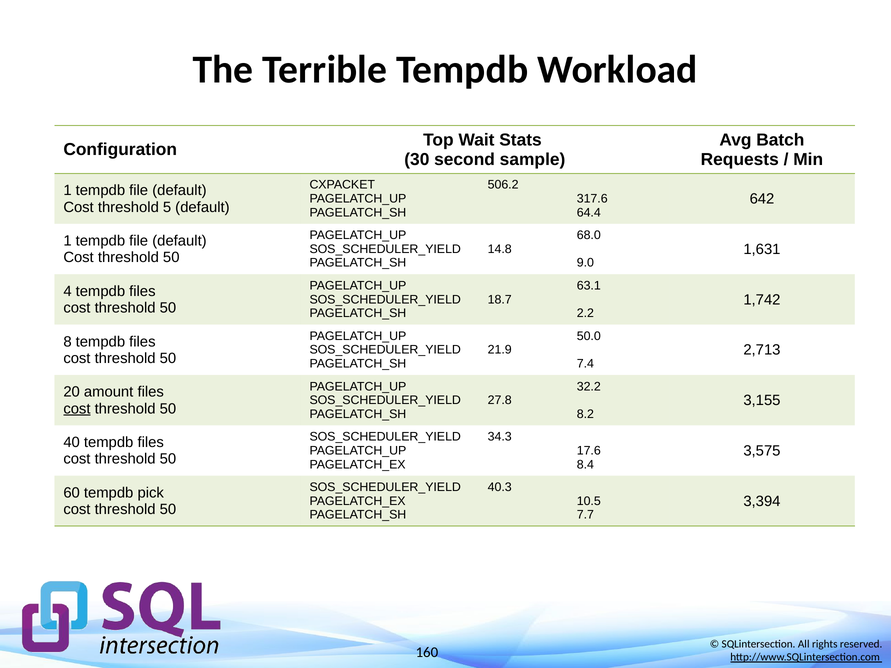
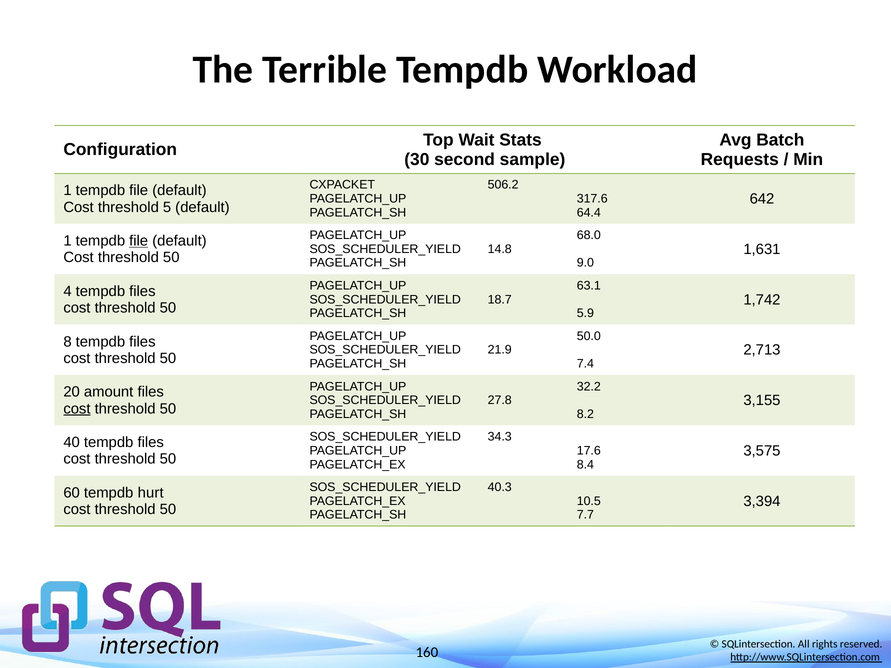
file at (139, 241) underline: none -> present
2.2: 2.2 -> 5.9
pick: pick -> hurt
